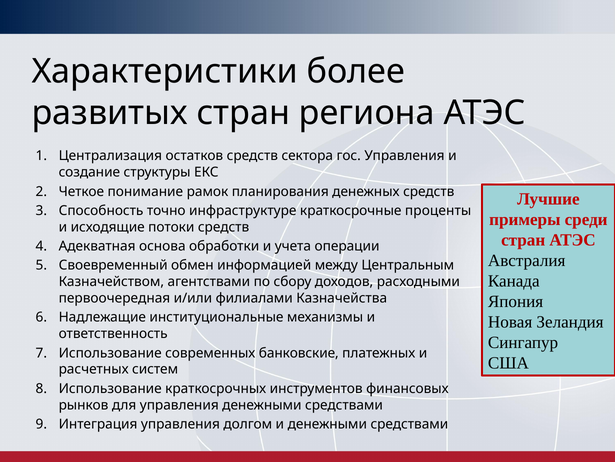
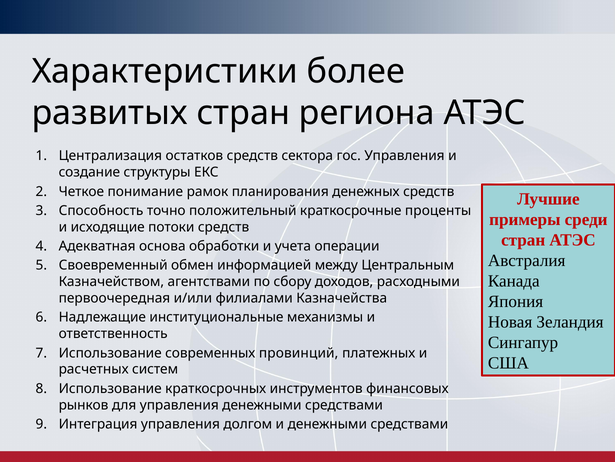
инфраструктуре: инфраструктуре -> положительный
банковские: банковские -> провинций
